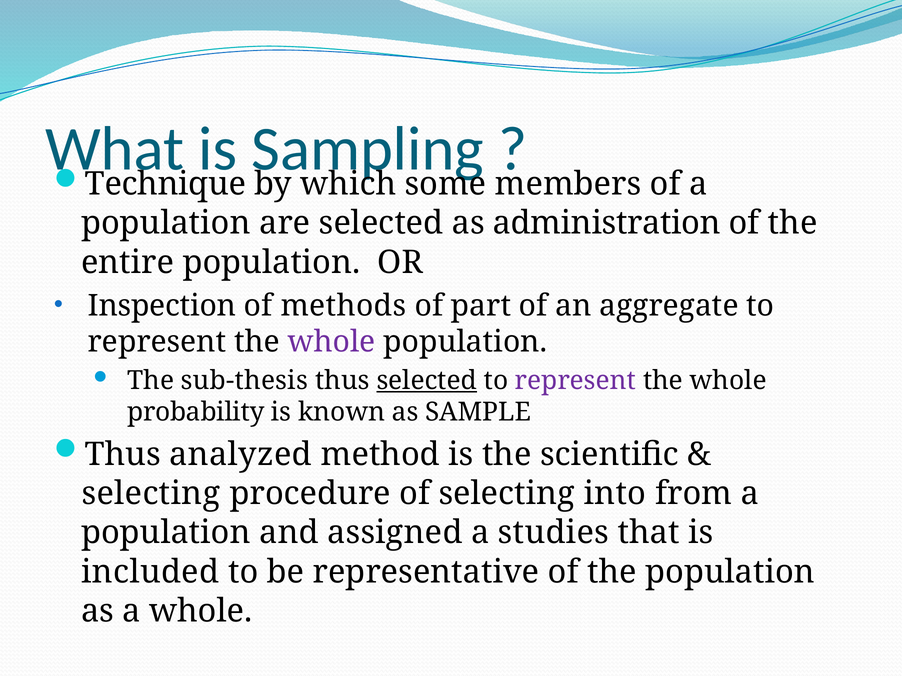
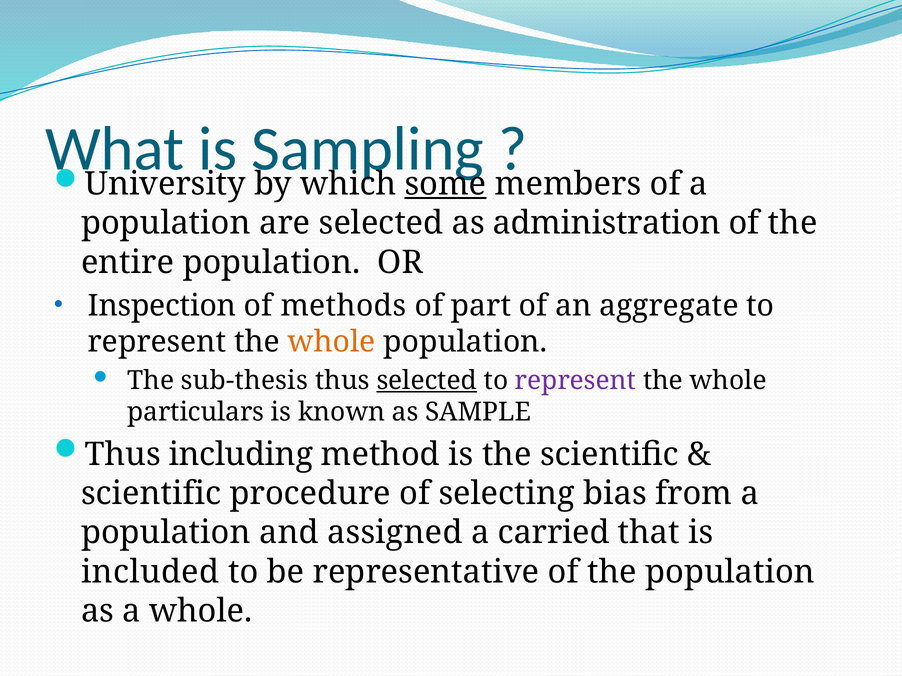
Technique: Technique -> University
some underline: none -> present
whole at (332, 342) colour: purple -> orange
probability: probability -> particulars
analyzed: analyzed -> including
selecting at (151, 494): selecting -> scientific
into: into -> bias
studies: studies -> carried
